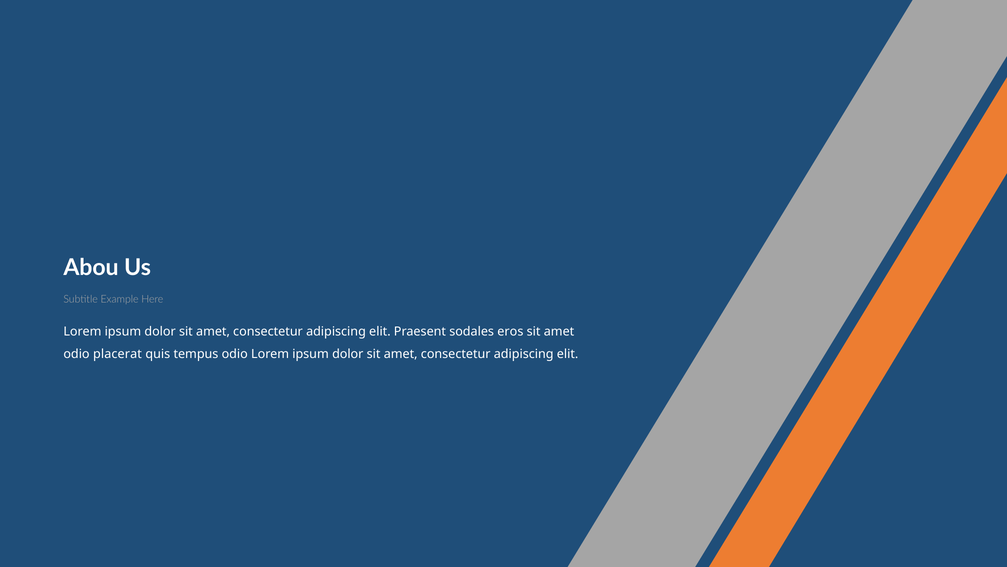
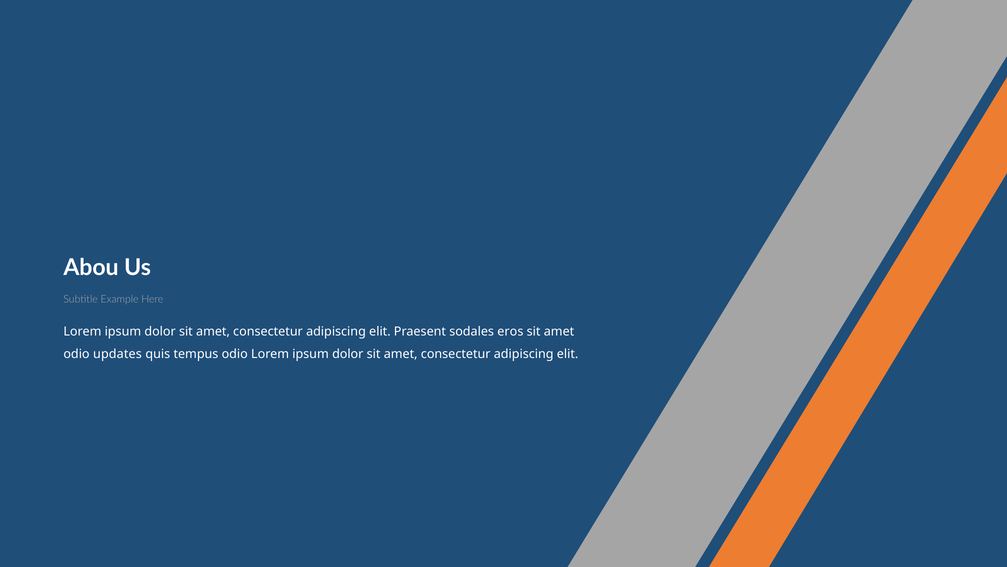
placerat: placerat -> updates
